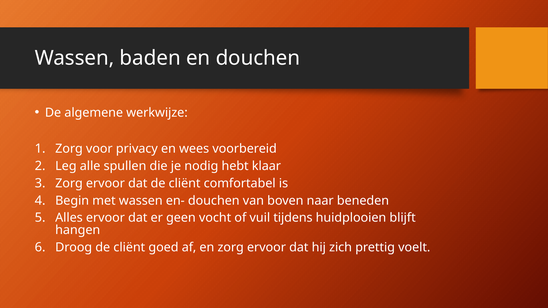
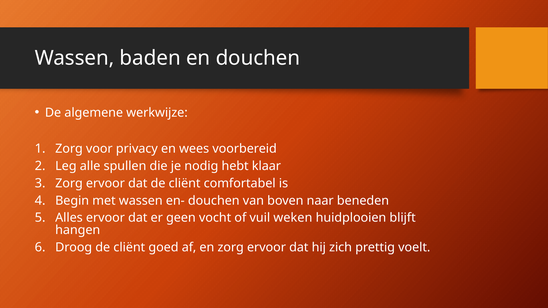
tijdens: tijdens -> weken
